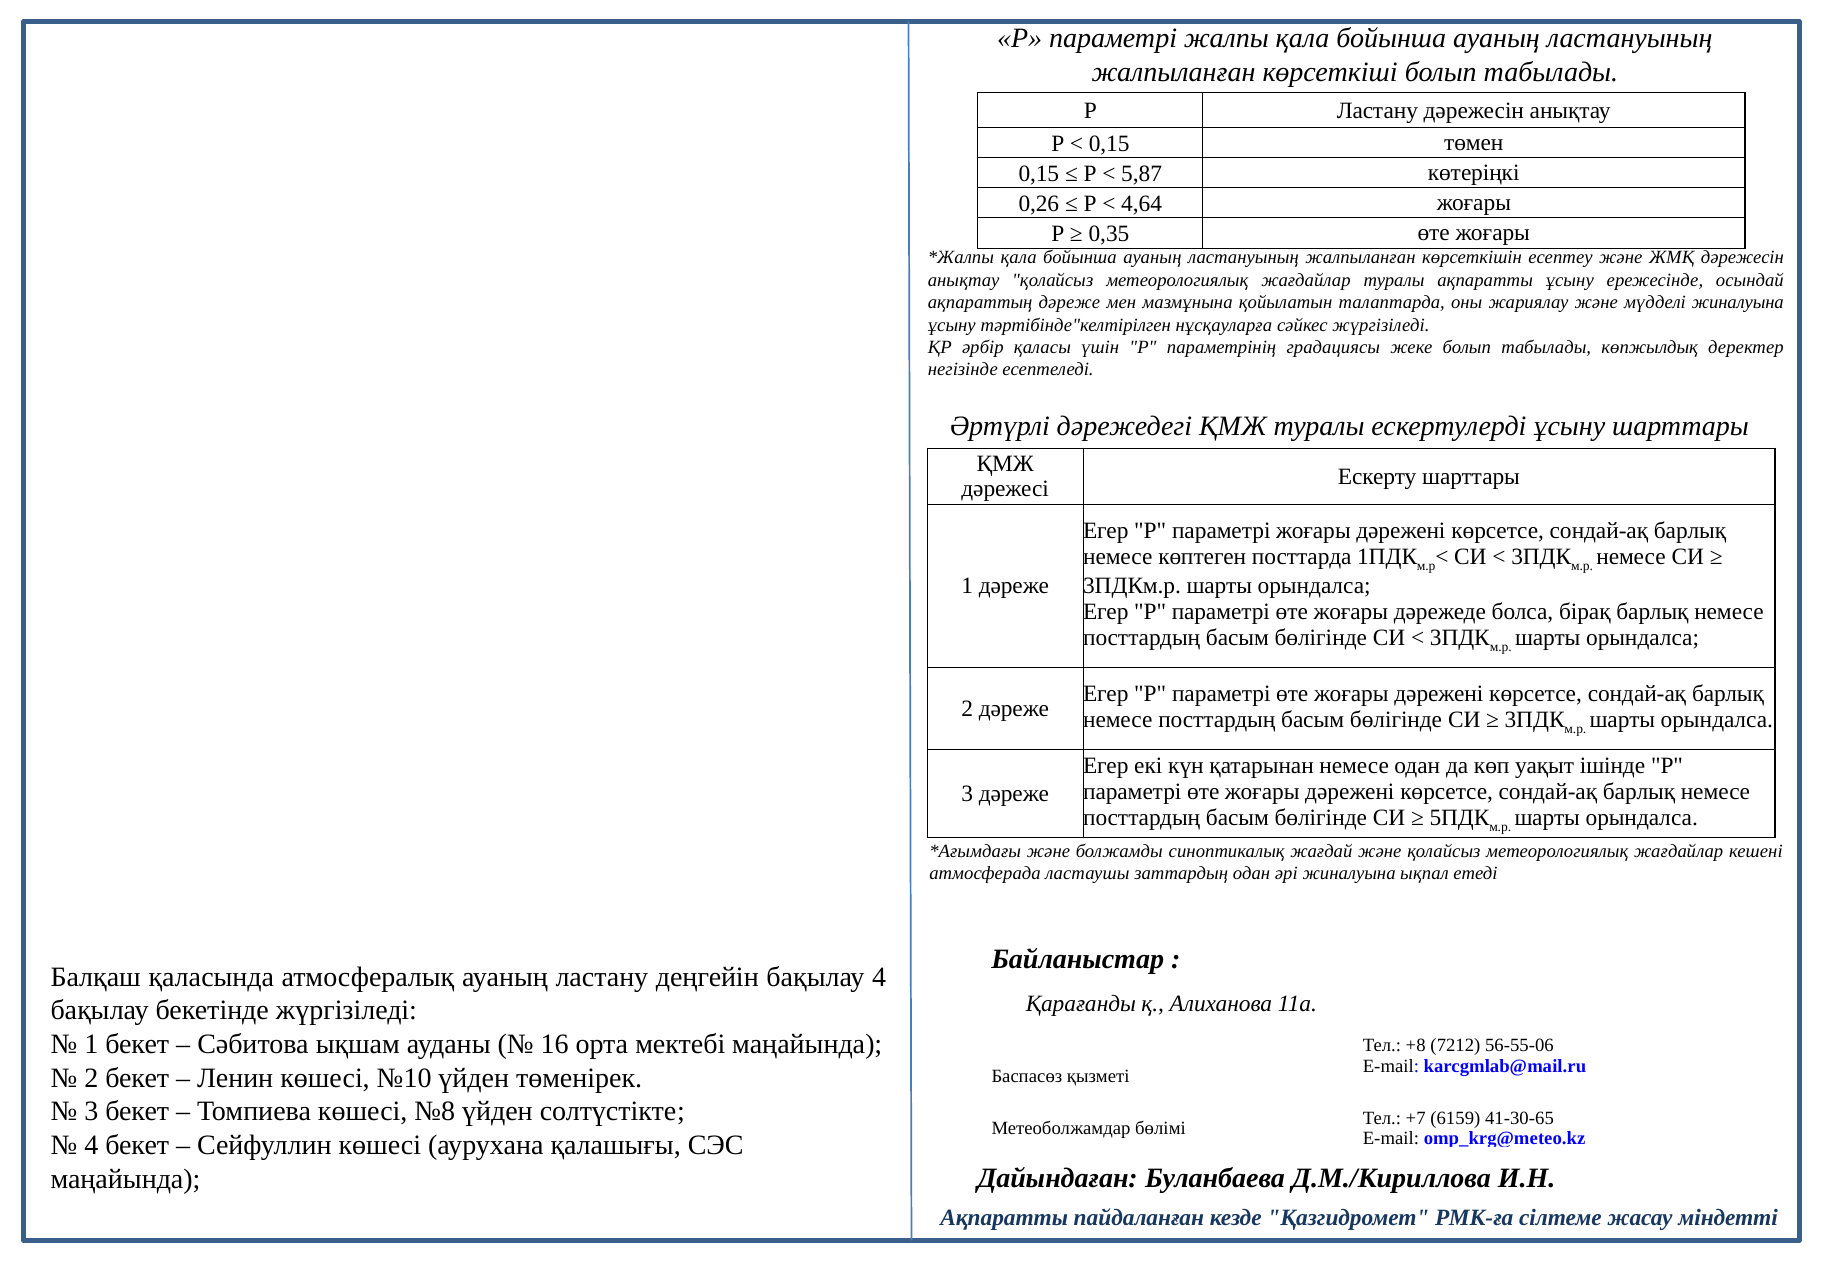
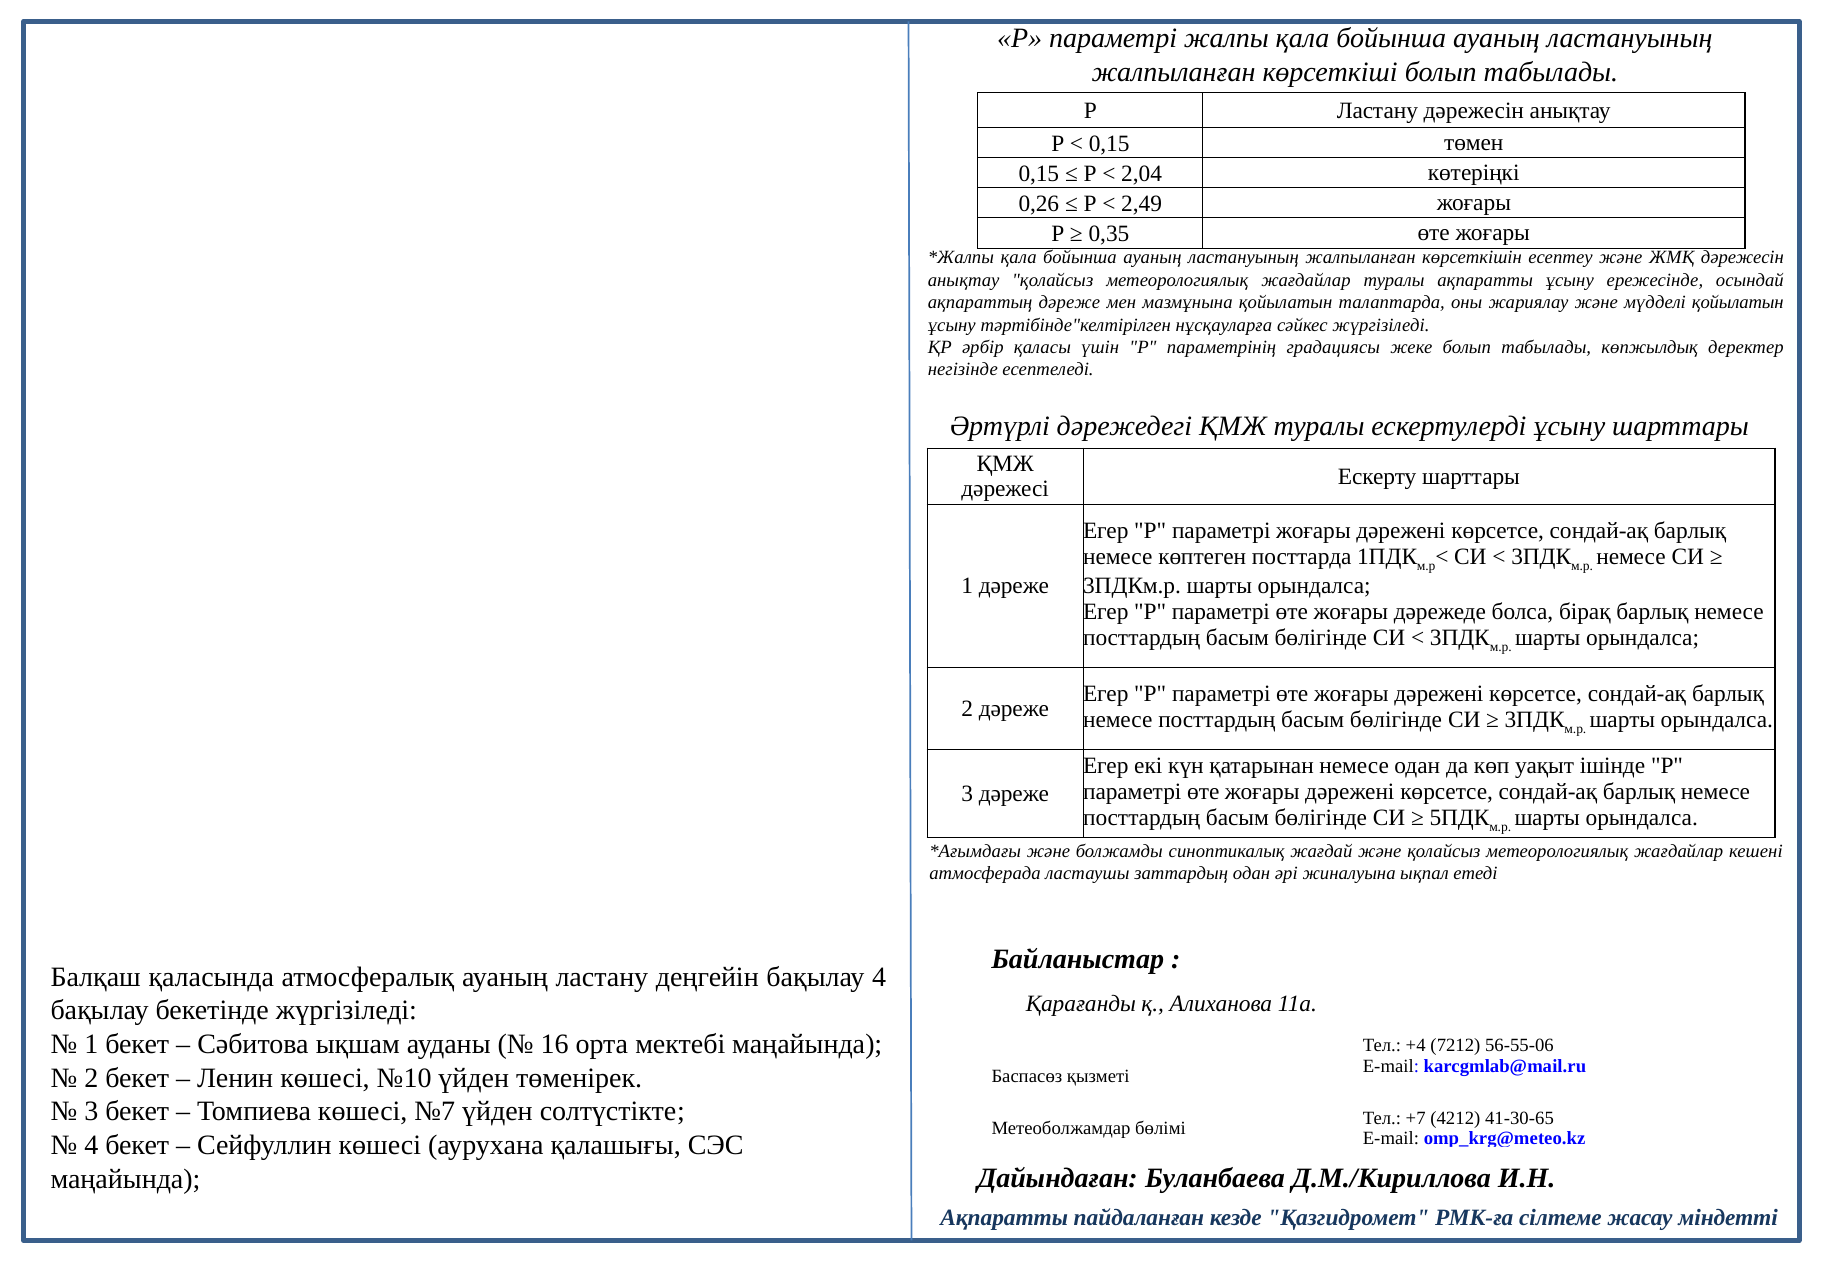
5,87: 5,87 -> 2,04
4,64: 4,64 -> 2,49
мүдделі жиналуына: жиналуына -> қойылатын
+8: +8 -> +4
№8: №8 -> №7
6159: 6159 -> 4212
